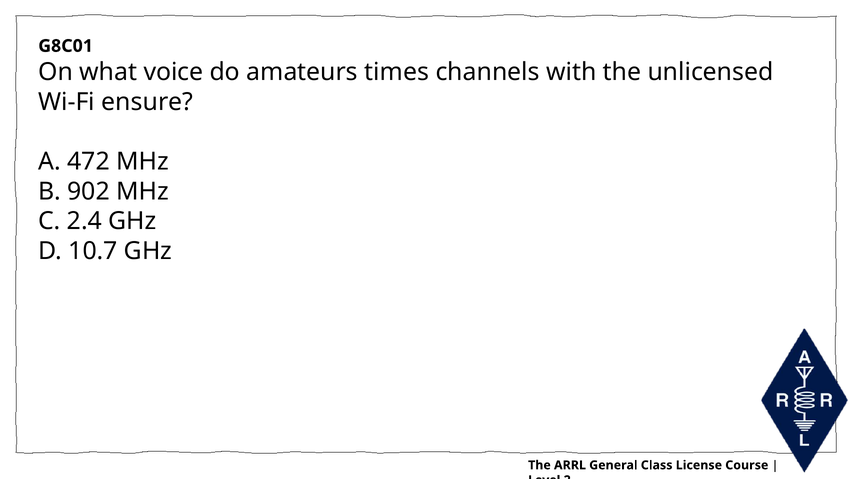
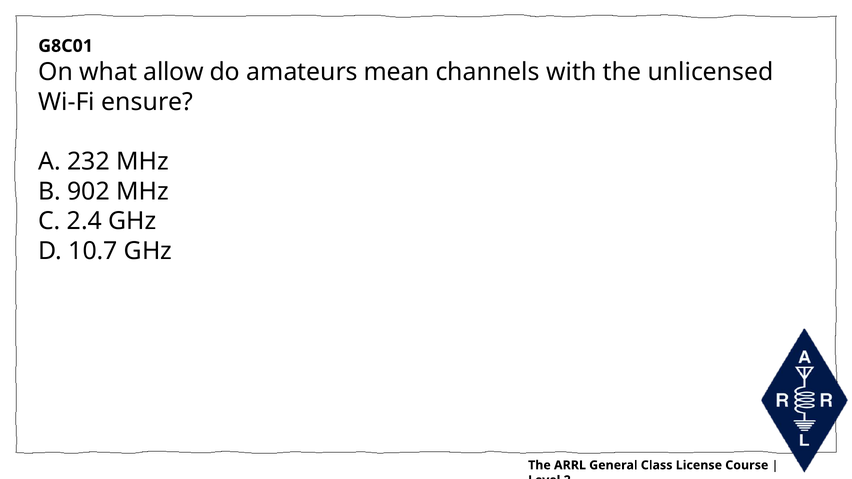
voice: voice -> allow
times: times -> mean
472: 472 -> 232
